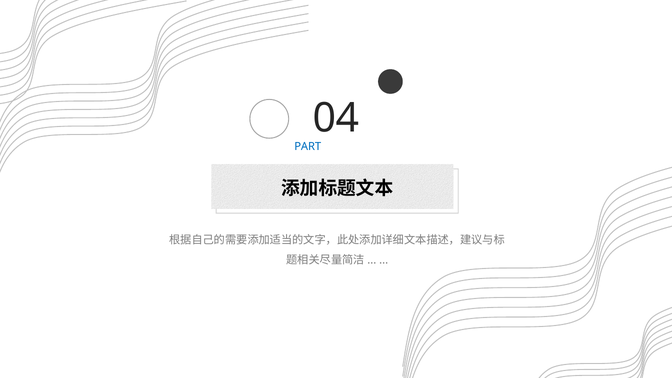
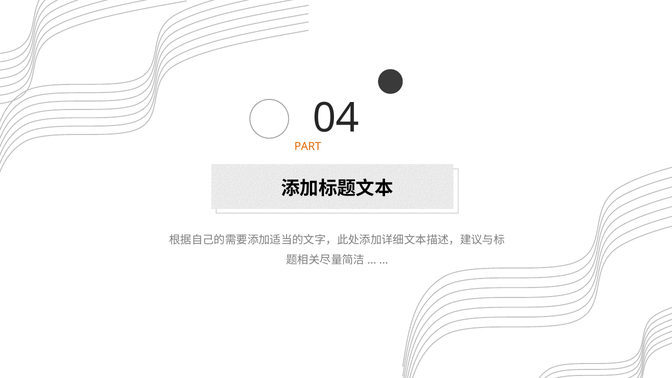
PART colour: blue -> orange
